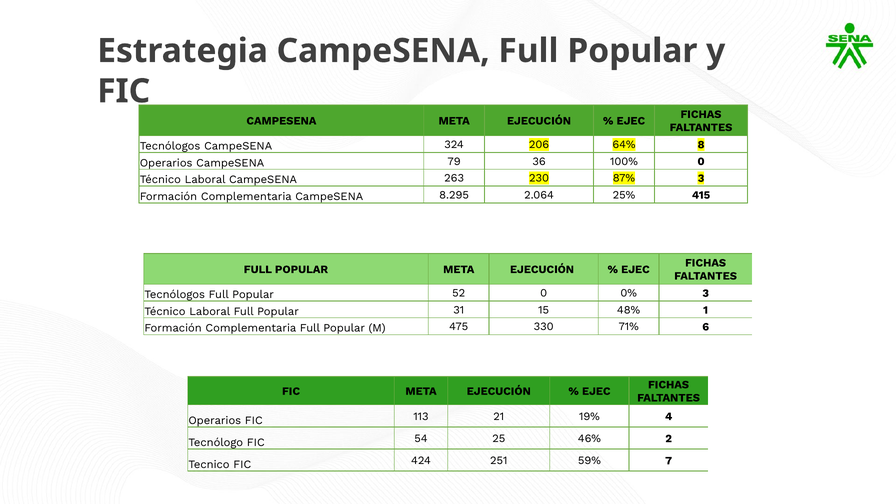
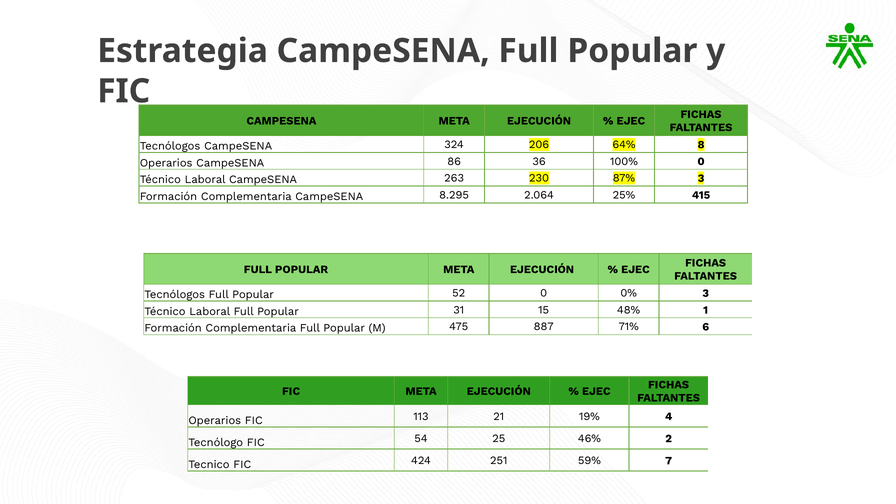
79: 79 -> 86
330: 330 -> 887
